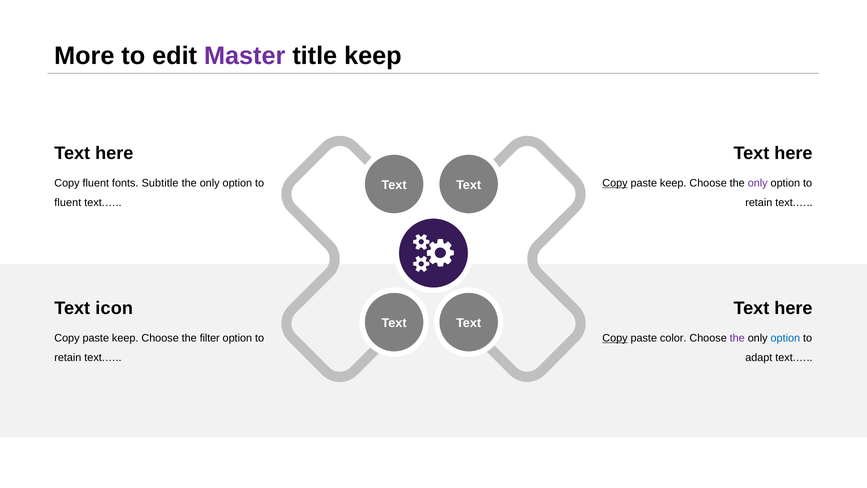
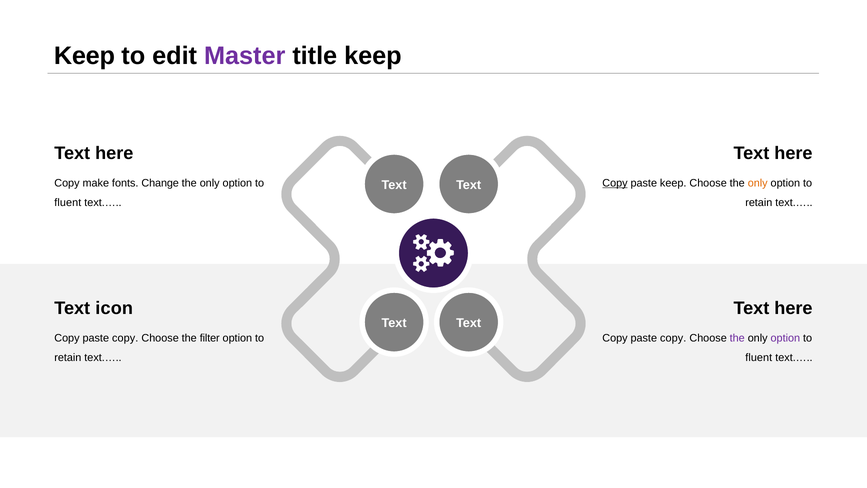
More at (84, 56): More -> Keep
Copy fluent: fluent -> make
Subtitle: Subtitle -> Change
only at (758, 183) colour: purple -> orange
keep at (125, 338): keep -> copy
Copy at (615, 338) underline: present -> none
color at (673, 338): color -> copy
option at (785, 338) colour: blue -> purple
adapt at (759, 357): adapt -> fluent
